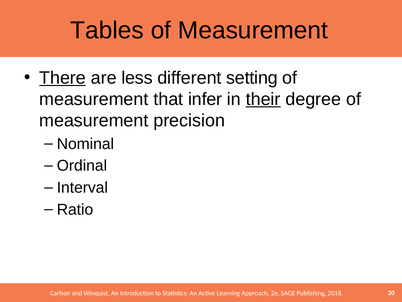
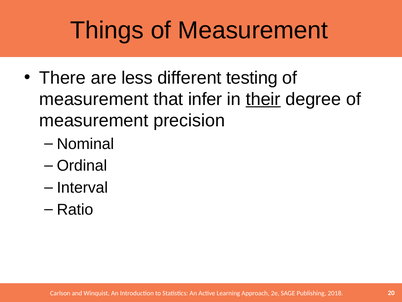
Tables: Tables -> Things
There underline: present -> none
setting: setting -> testing
